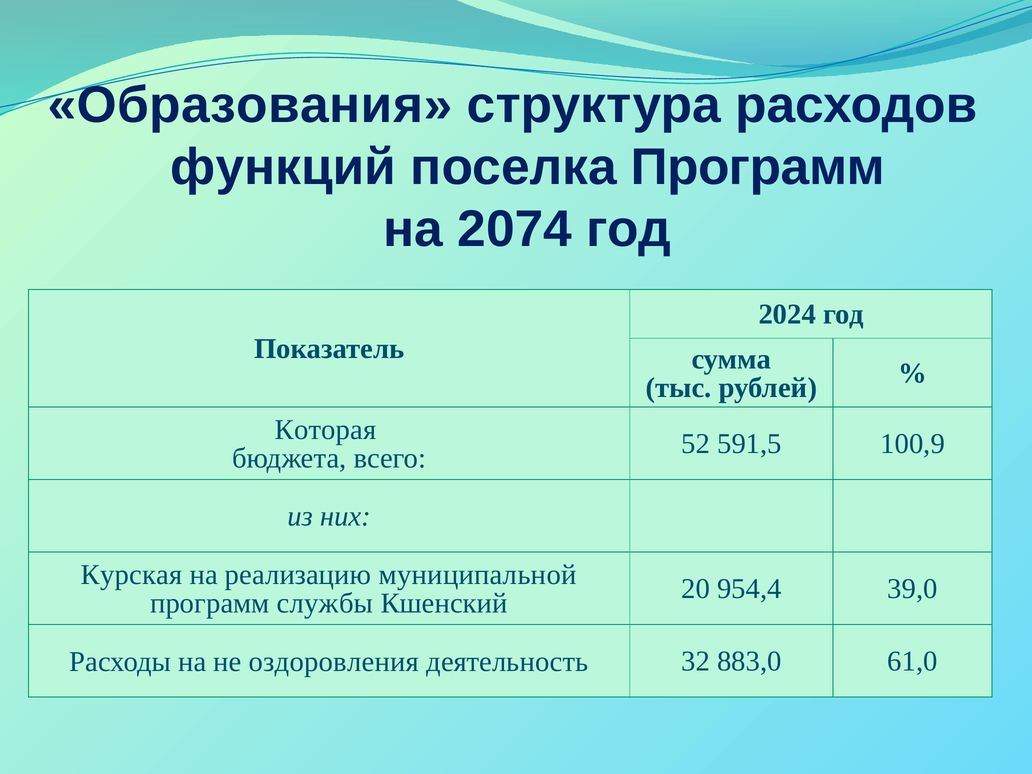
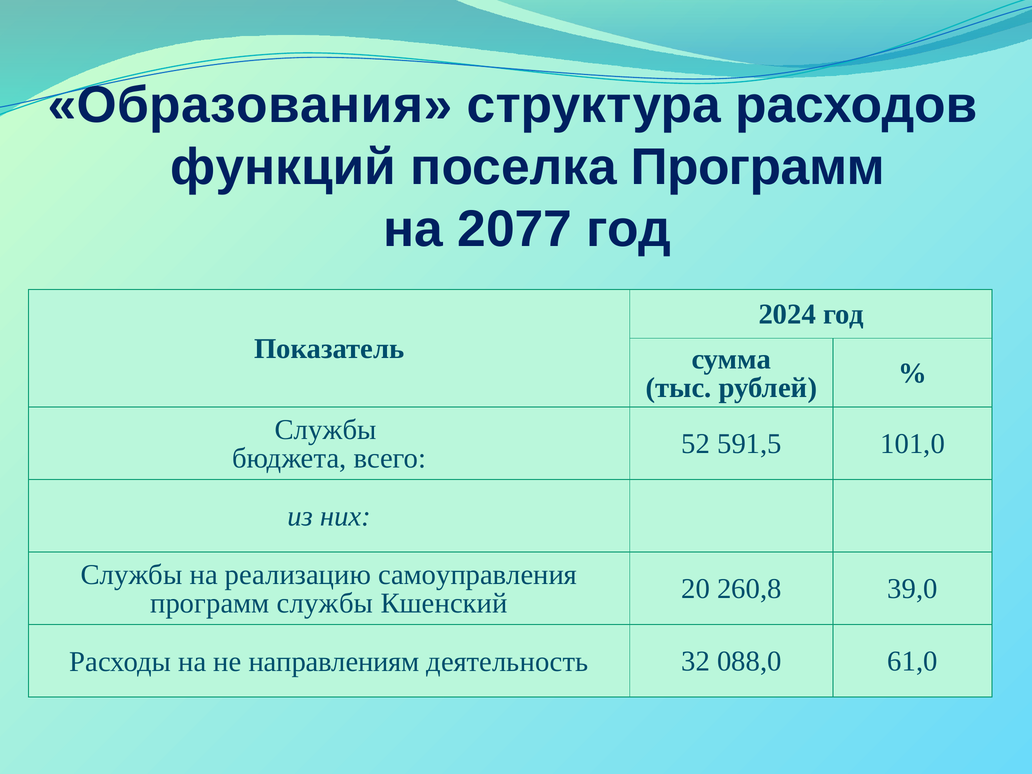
2074: 2074 -> 2077
Которая at (326, 430): Которая -> Службы
100,9: 100,9 -> 101,0
Курская at (131, 575): Курская -> Службы
муниципальной: муниципальной -> самоуправления
954,4: 954,4 -> 260,8
оздоровления: оздоровления -> направлениям
883,0: 883,0 -> 088,0
